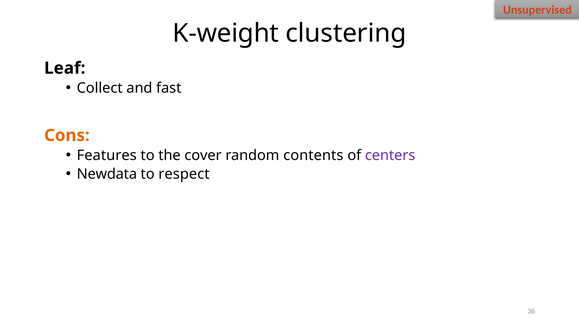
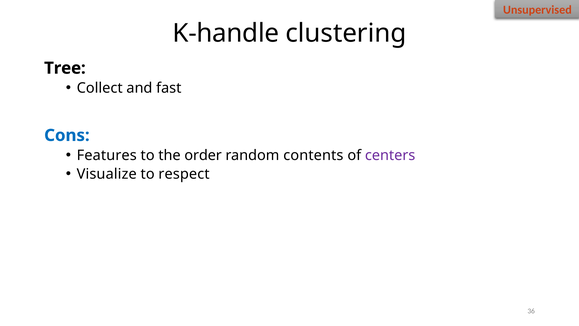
K-weight: K-weight -> K-handle
Leaf: Leaf -> Tree
Cons colour: orange -> blue
cover: cover -> order
Newdata: Newdata -> Visualize
